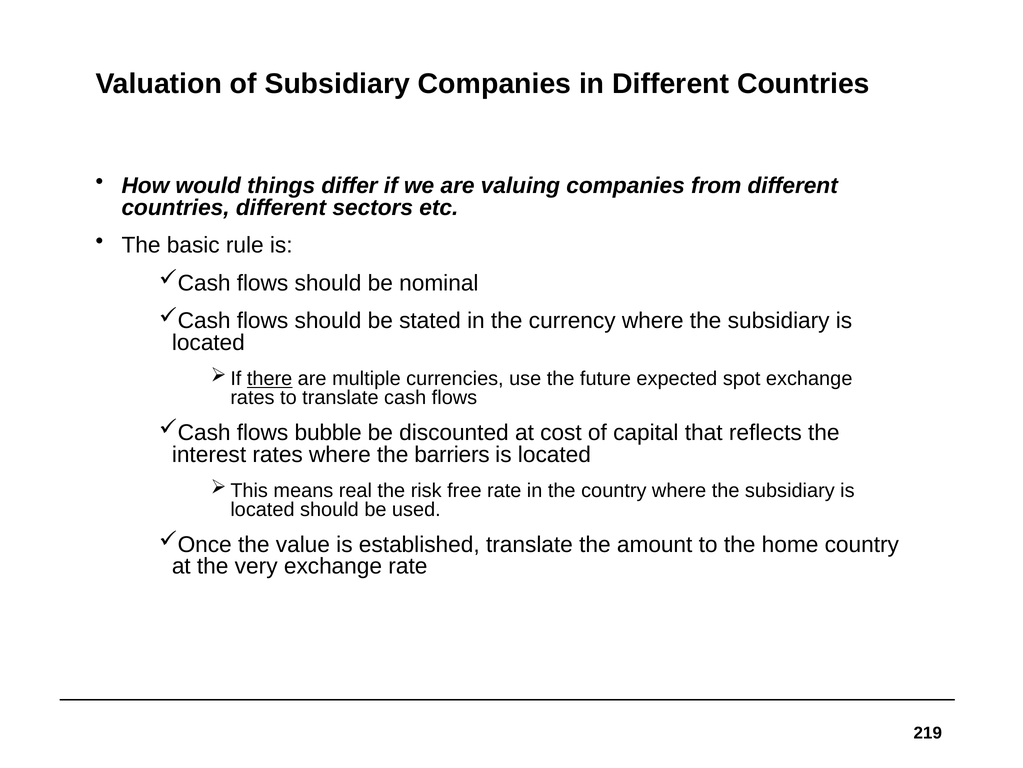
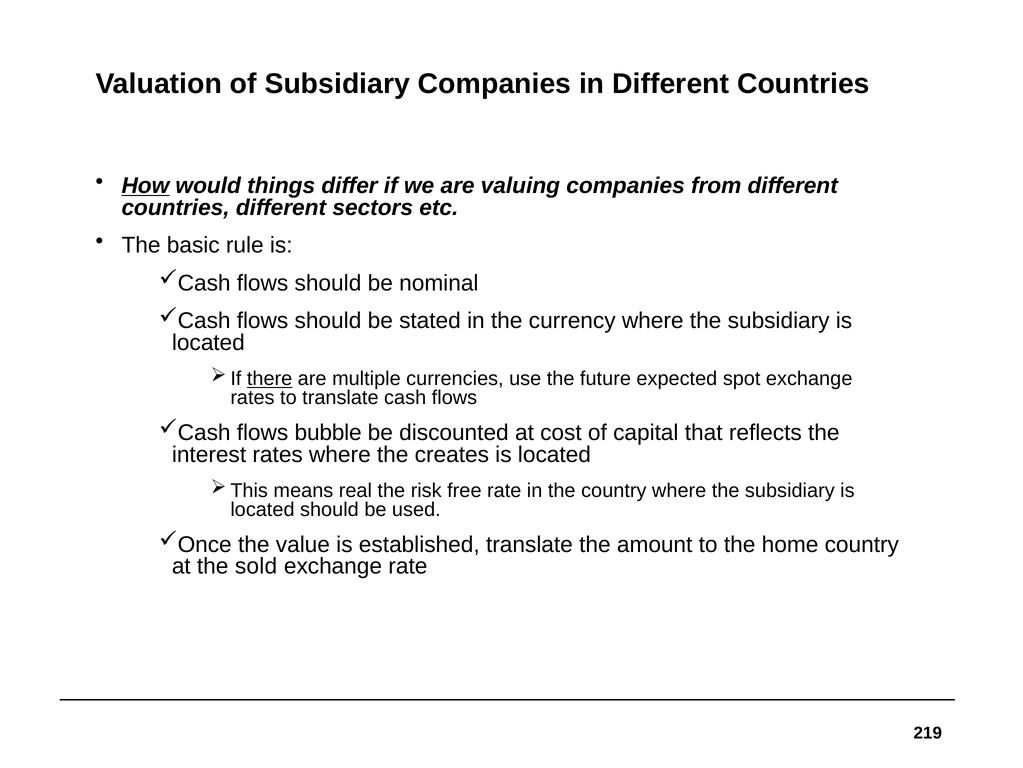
How underline: none -> present
barriers: barriers -> creates
very: very -> sold
